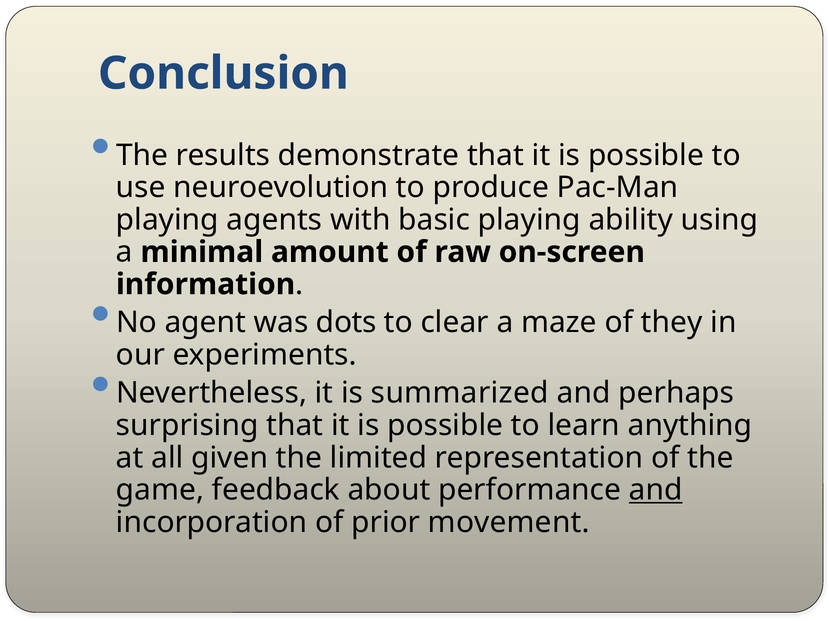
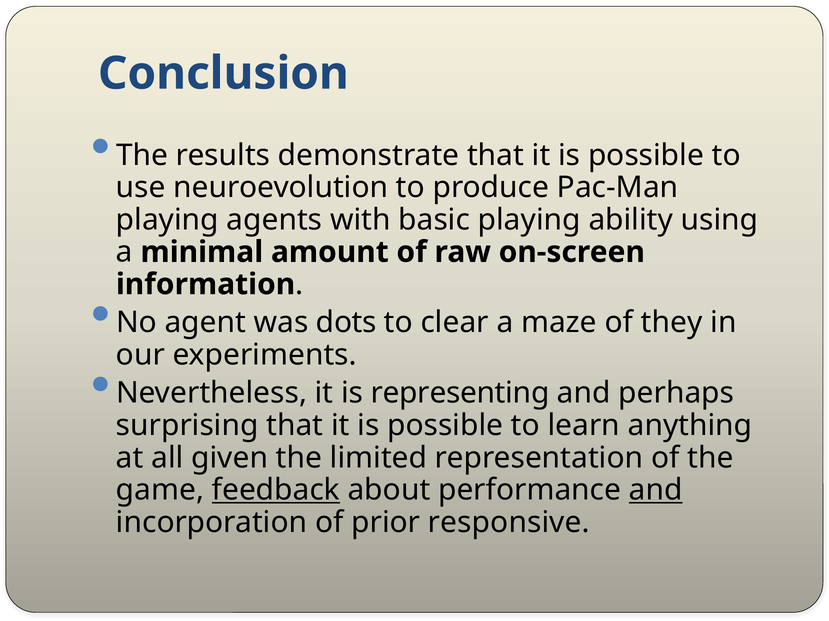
summarized: summarized -> representing
feedback underline: none -> present
movement: movement -> responsive
